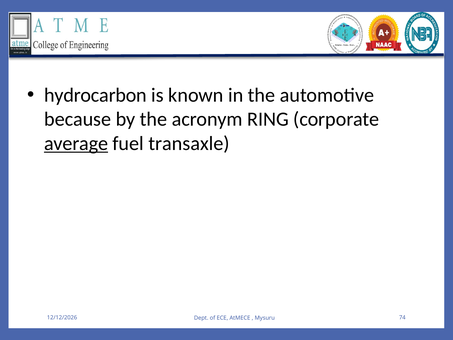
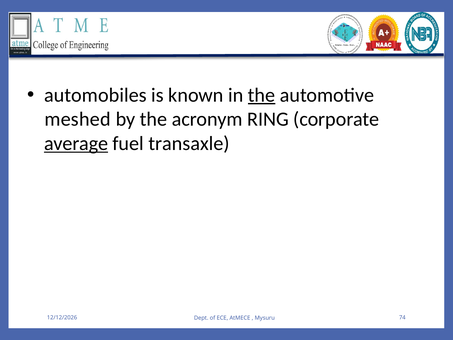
hydrocarbon: hydrocarbon -> automobiles
the at (262, 95) underline: none -> present
because: because -> meshed
